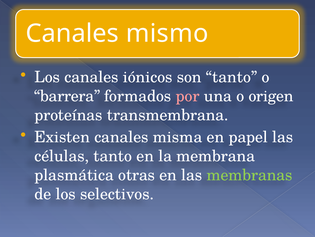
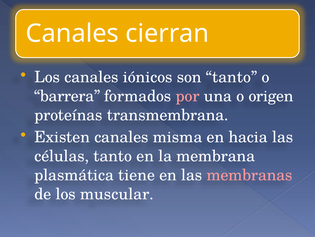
mismo: mismo -> cierran
papel: papel -> hacia
otras: otras -> tiene
membranas colour: light green -> pink
selectivos: selectivos -> muscular
